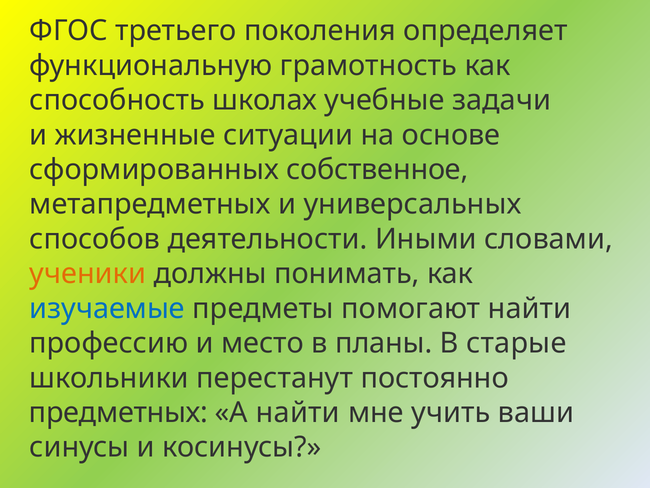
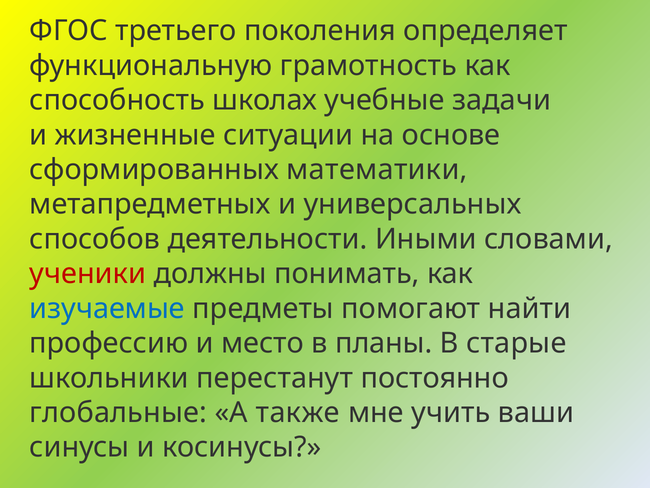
собственное: собственное -> математики
ученики colour: orange -> red
предметных: предметных -> глобальные
А найти: найти -> также
